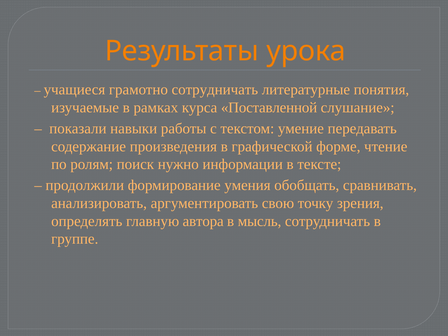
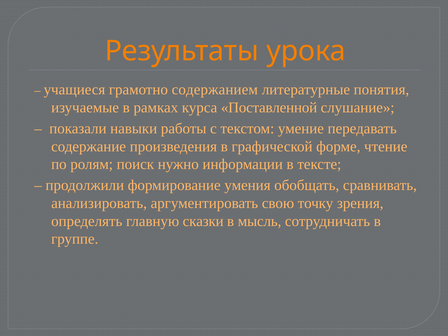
грамотно сотрудничать: сотрудничать -> содержанием
автора: автора -> сказки
